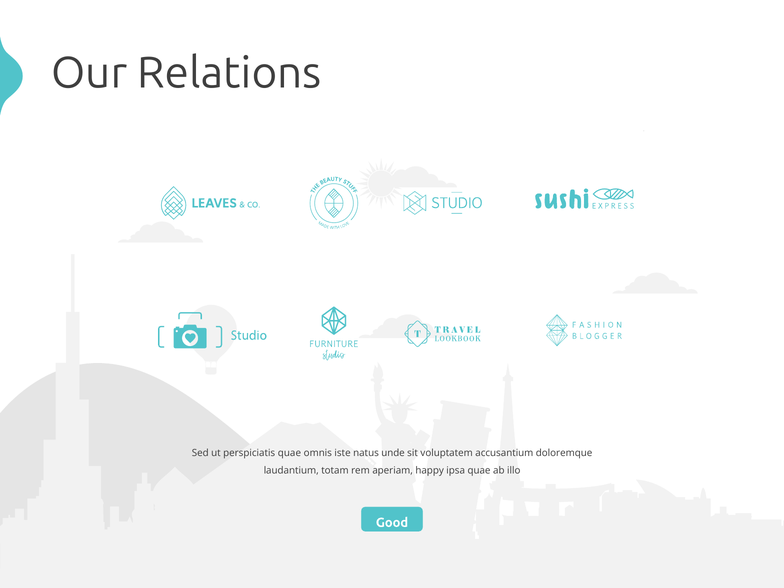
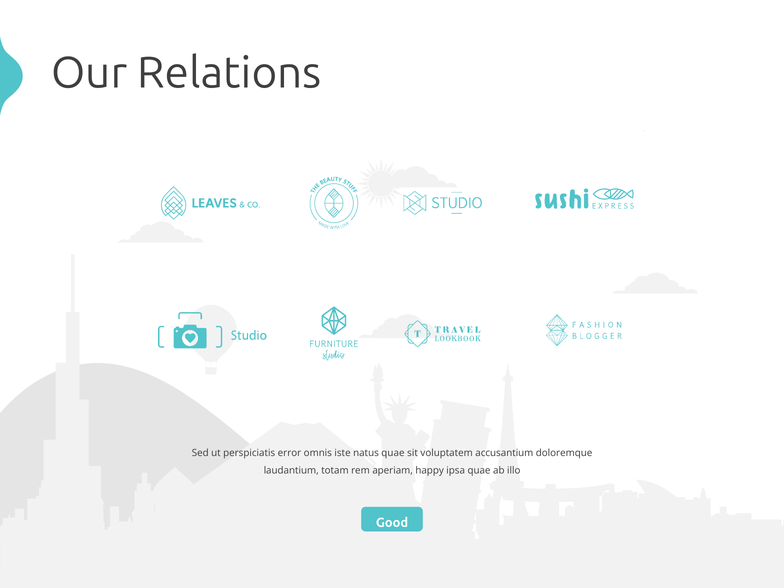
perspiciatis quae: quae -> error
natus unde: unde -> quae
